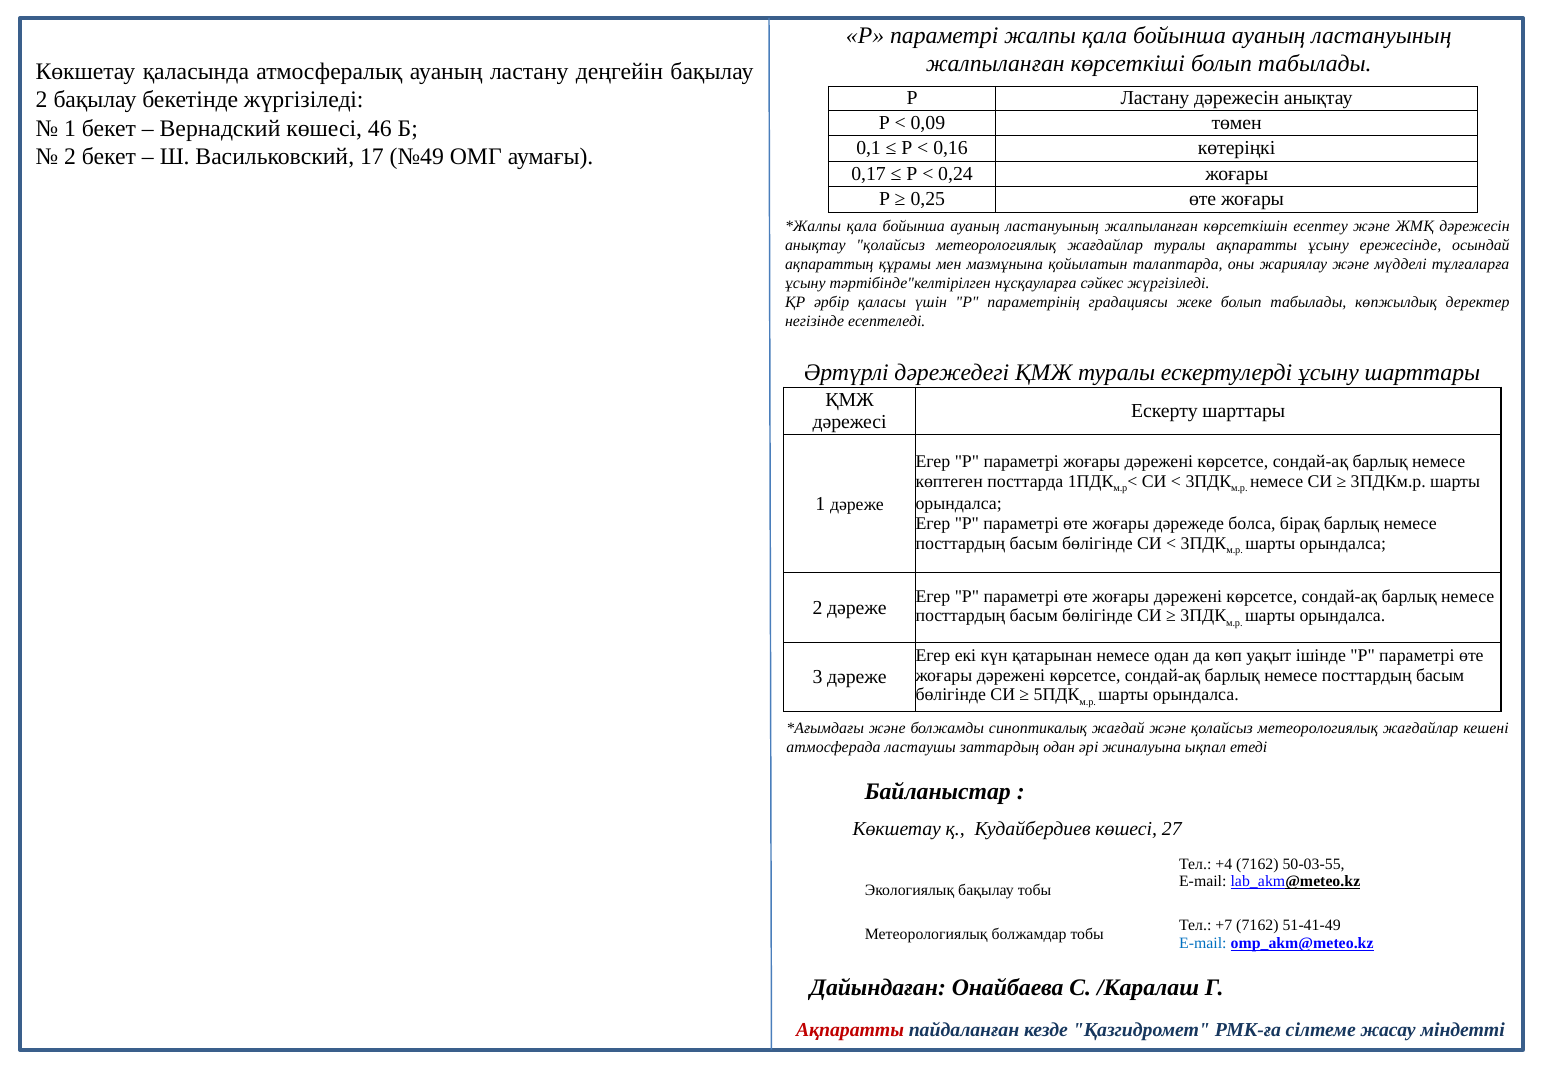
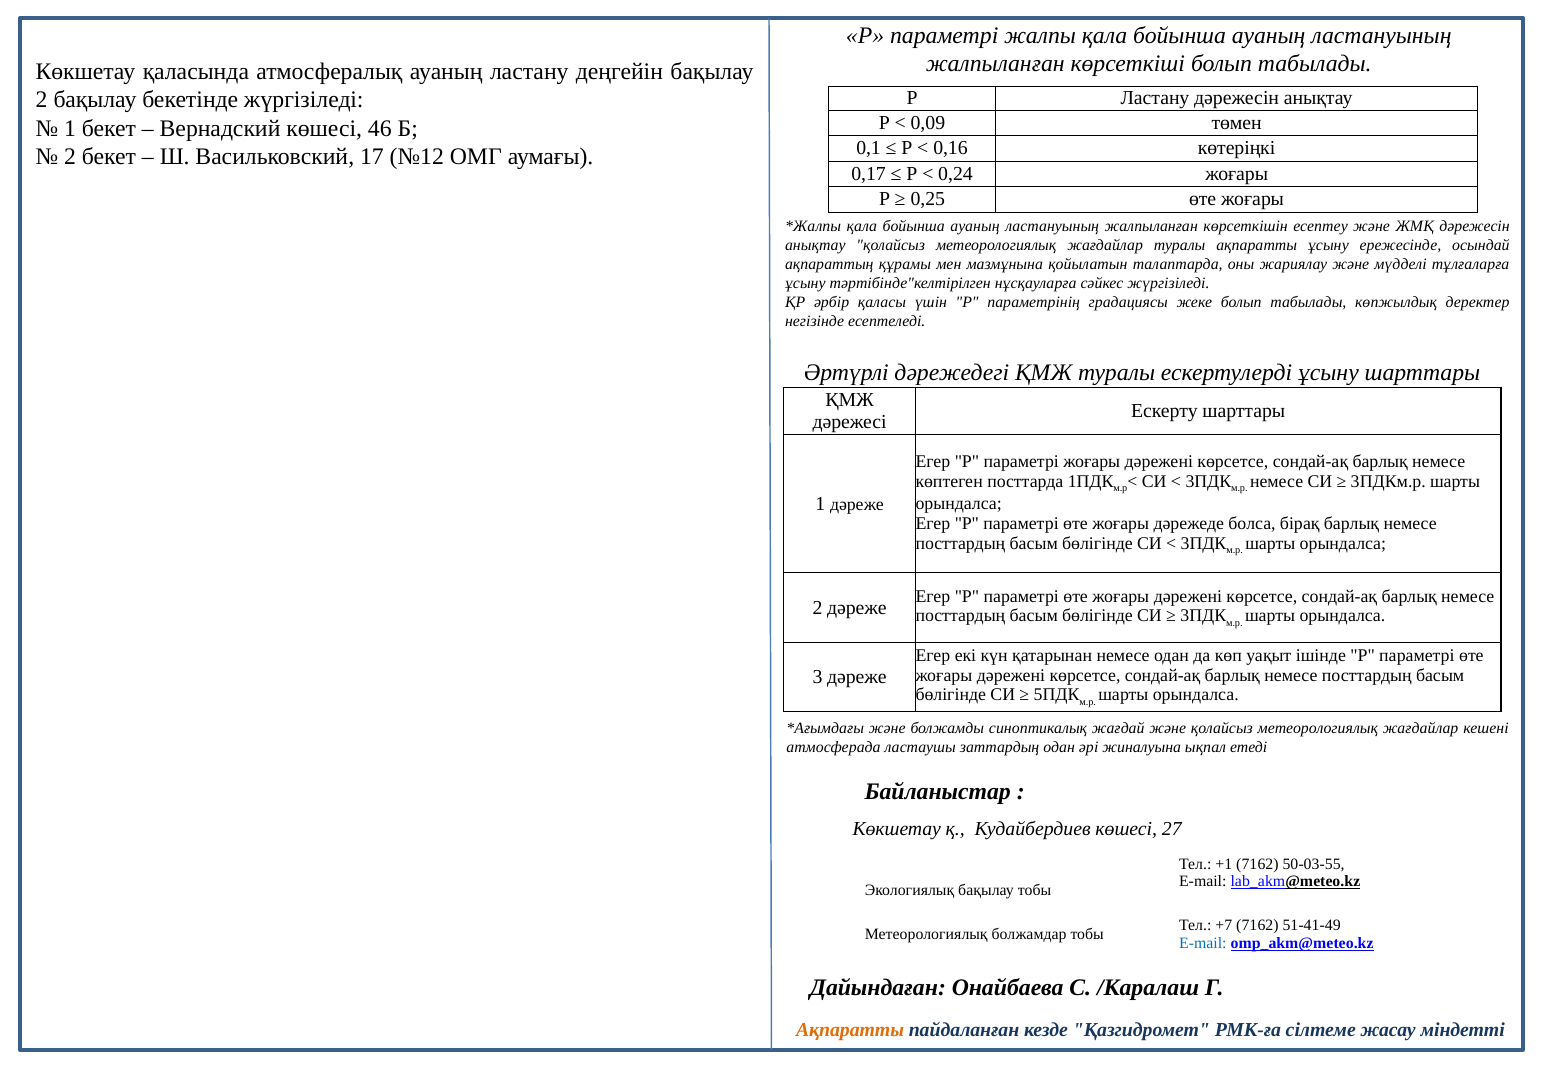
№49: №49 -> №12
+4: +4 -> +1
Ақпаратты at (850, 1031) colour: red -> orange
